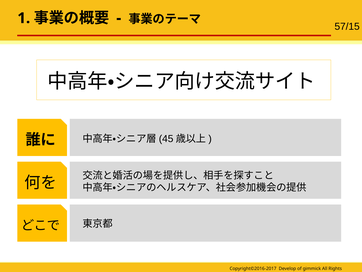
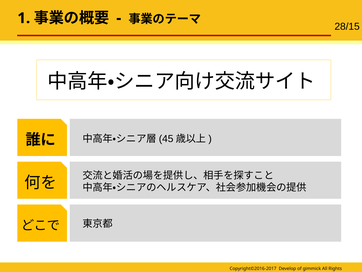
57/15: 57/15 -> 28/15
